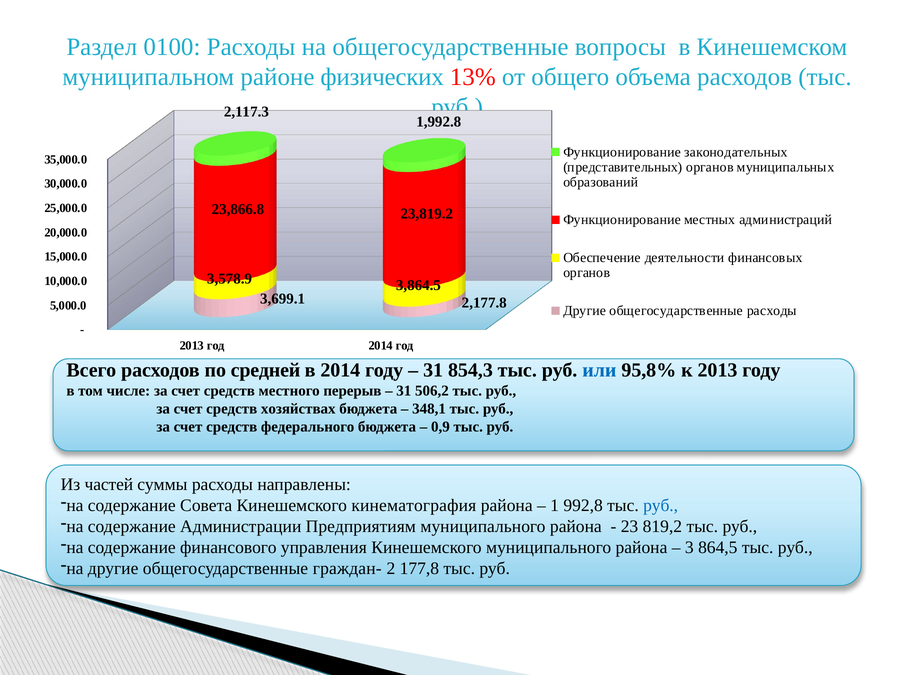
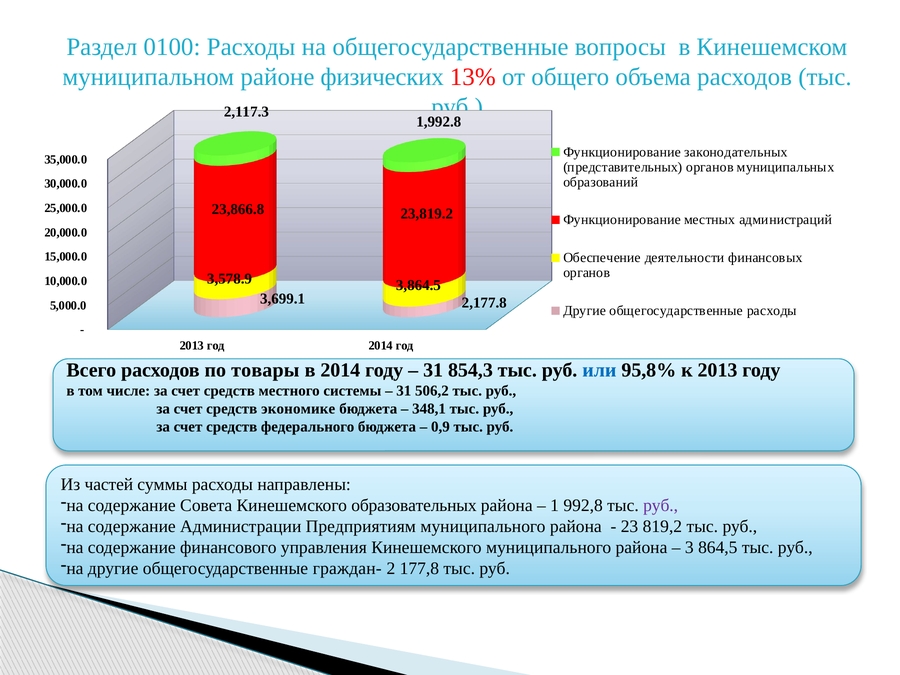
средней: средней -> товары
перерыв: перерыв -> системы
хозяйствах: хозяйствах -> экономике
кинематография: кинематография -> образовательных
руб at (661, 505) colour: blue -> purple
